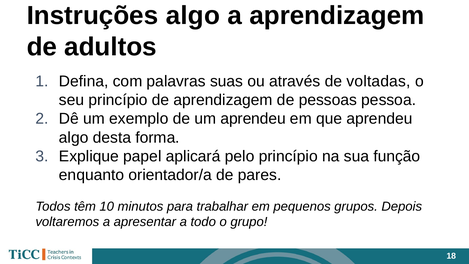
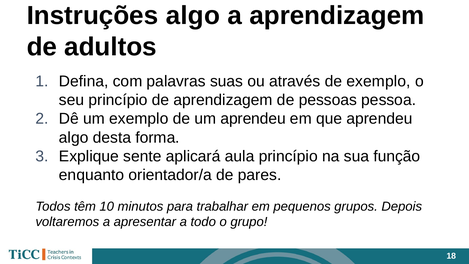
de voltadas: voltadas -> exemplo
papel: papel -> sente
pelo: pelo -> aula
